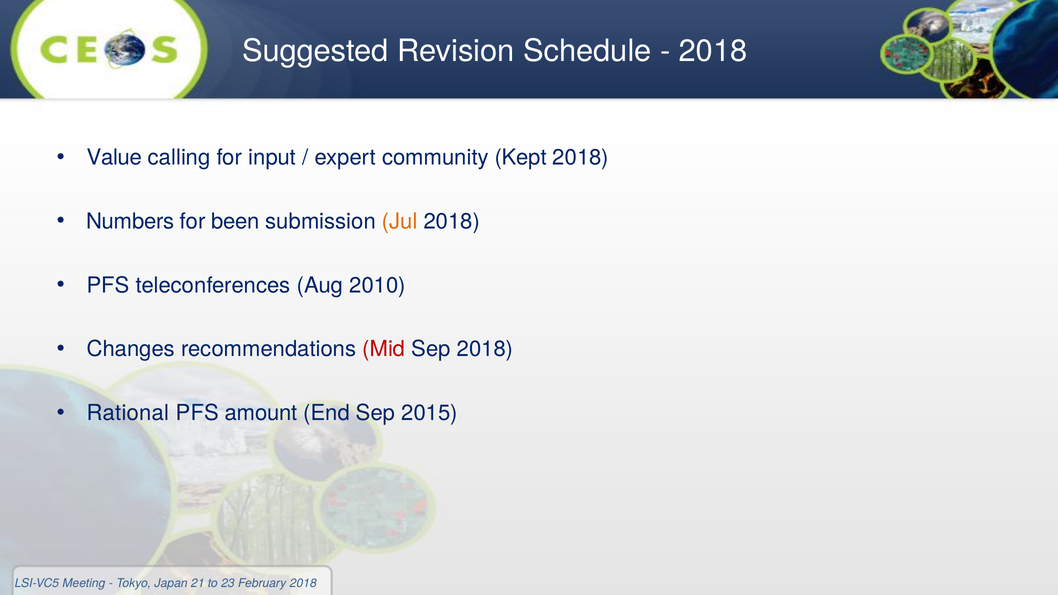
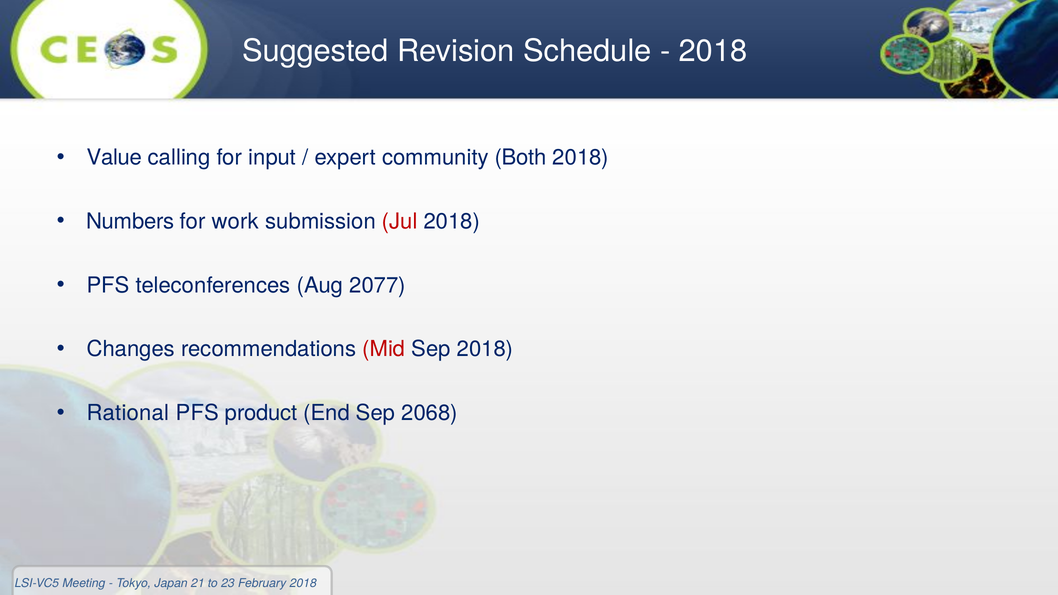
Kept: Kept -> Both
been: been -> work
Jul colour: orange -> red
2010: 2010 -> 2077
amount: amount -> product
2015: 2015 -> 2068
